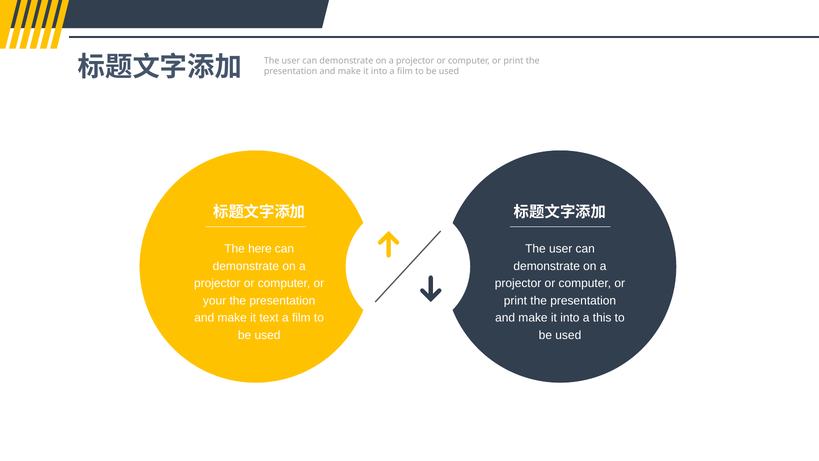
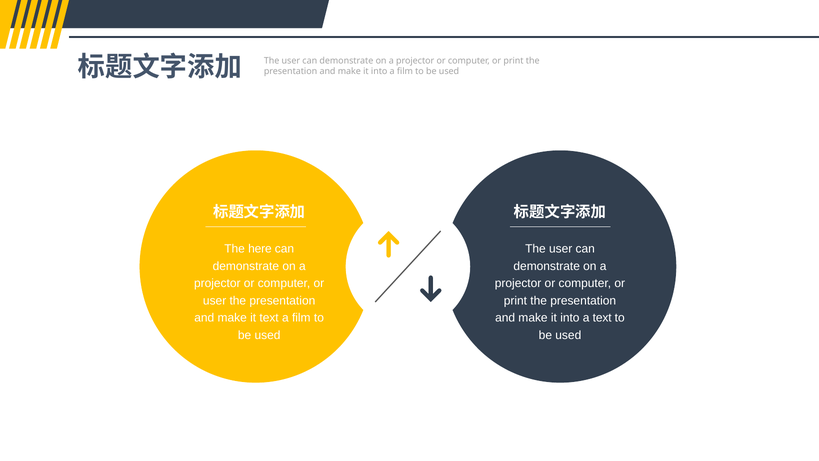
your at (215, 300): your -> user
a this: this -> text
